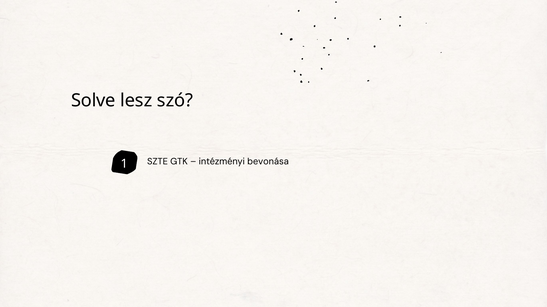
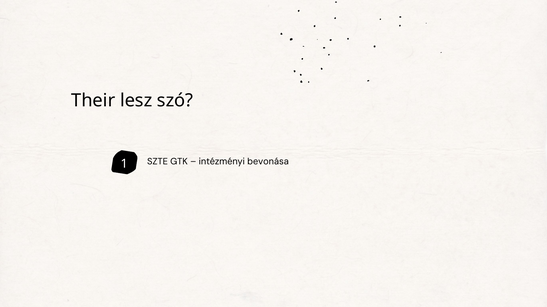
Solve: Solve -> Their
